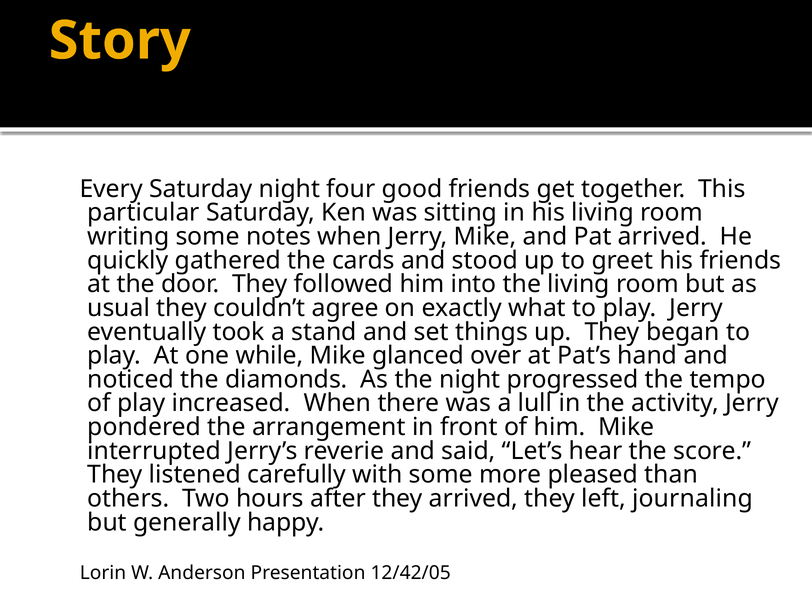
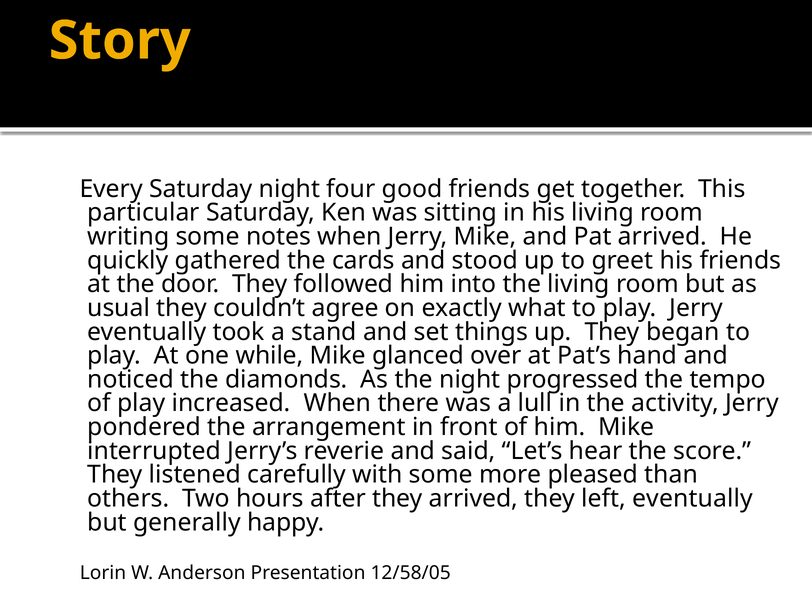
left journaling: journaling -> eventually
12/42/05: 12/42/05 -> 12/58/05
